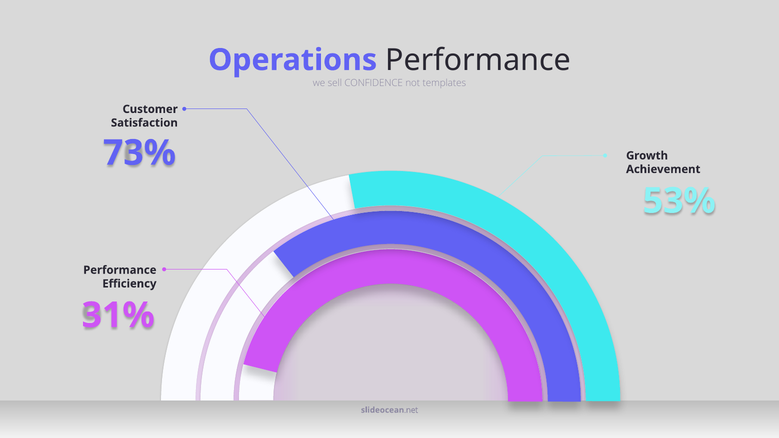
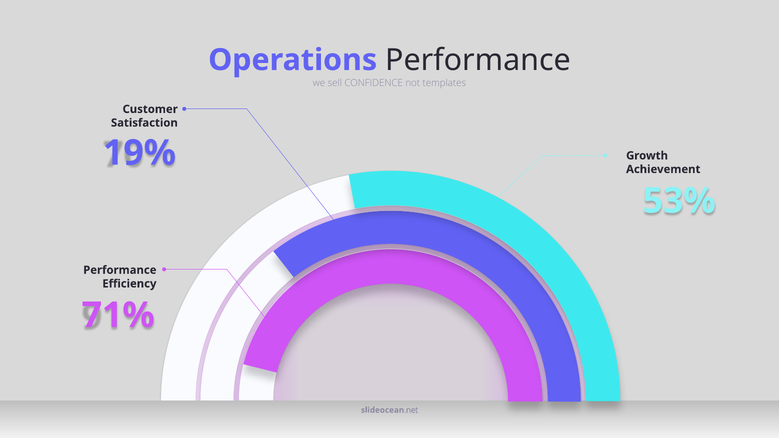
73%: 73% -> 19%
31%: 31% -> 71%
